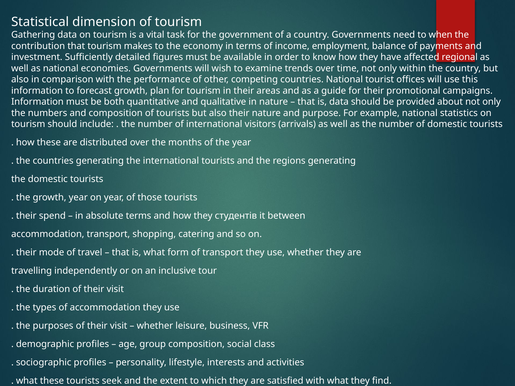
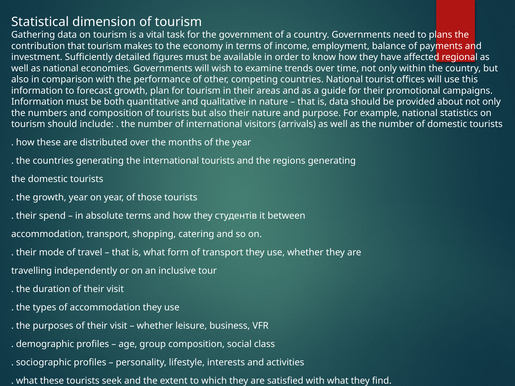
when: when -> plans
